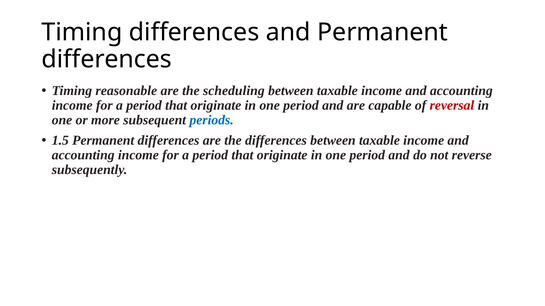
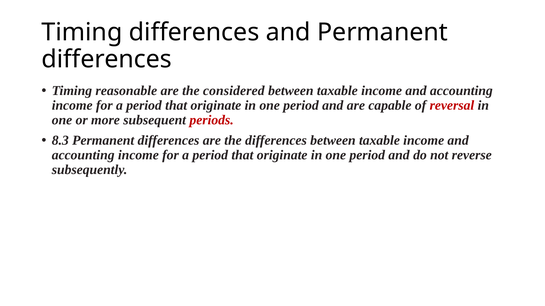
scheduling: scheduling -> considered
periods colour: blue -> red
1.5: 1.5 -> 8.3
